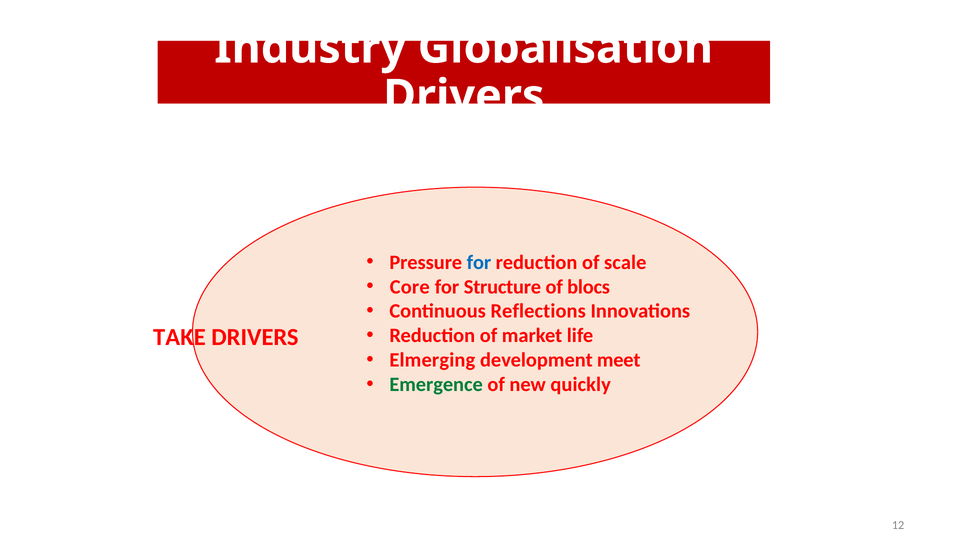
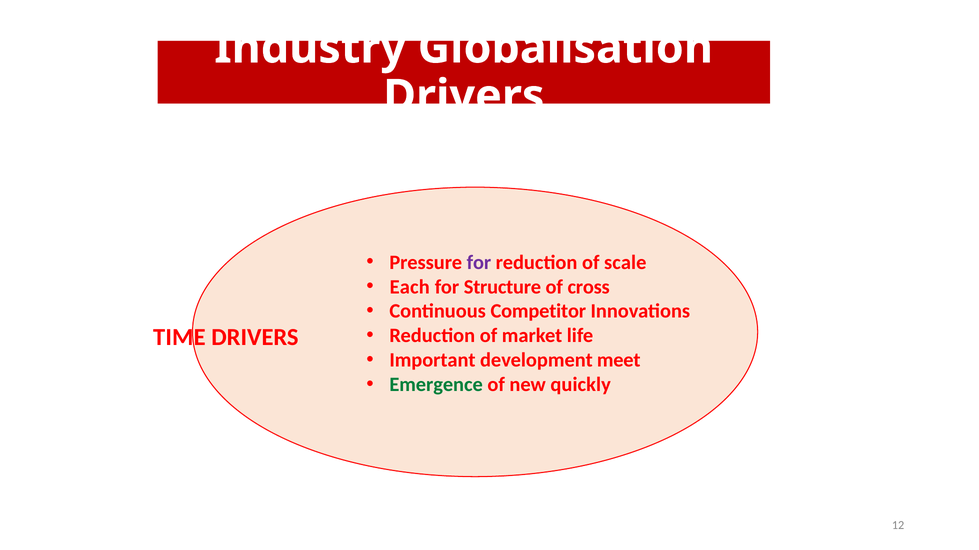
for at (479, 263) colour: blue -> purple
Core: Core -> Each
blocs: blocs -> cross
Reflections: Reflections -> Competitor
TAKE: TAKE -> TIME
Elmerging: Elmerging -> Important
